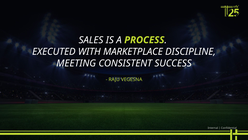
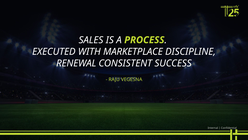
MEETING: MEETING -> RENEWAL
